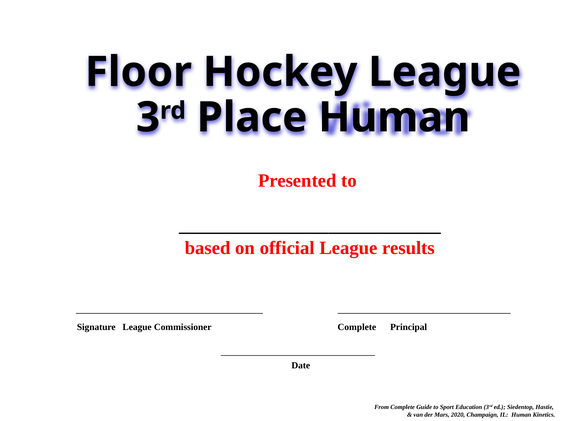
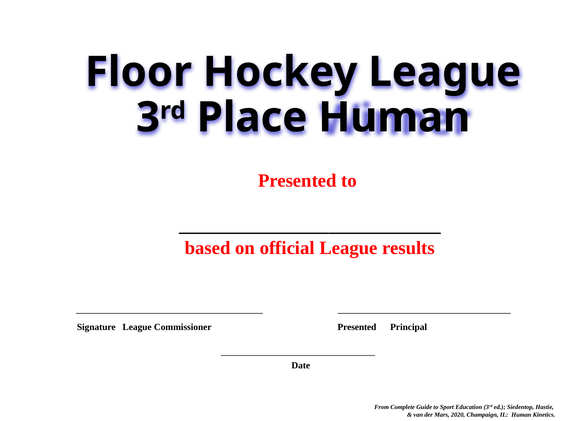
Complete at (357, 327): Complete -> Presented
